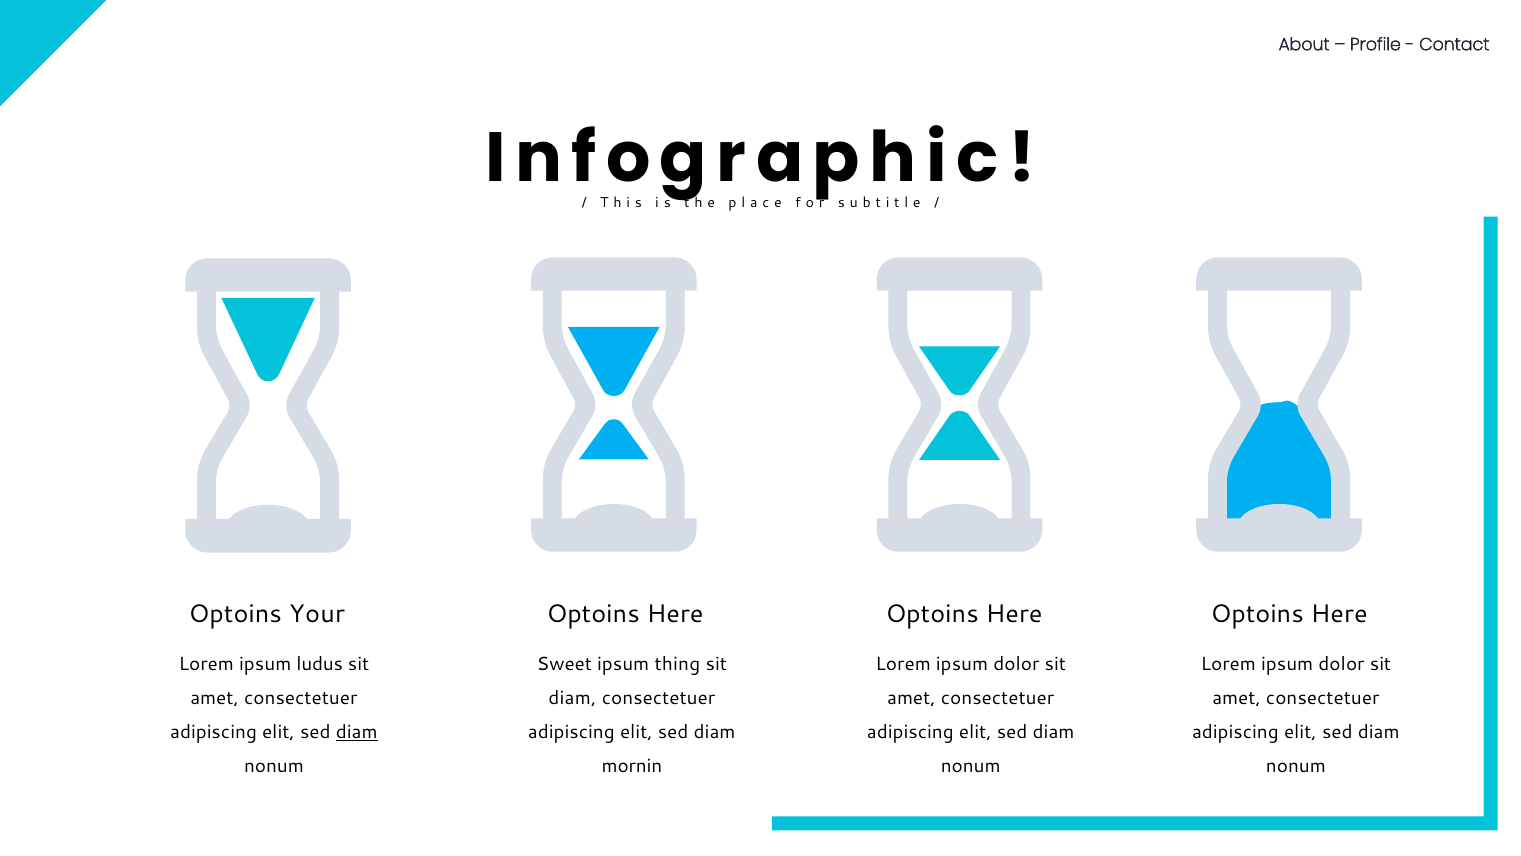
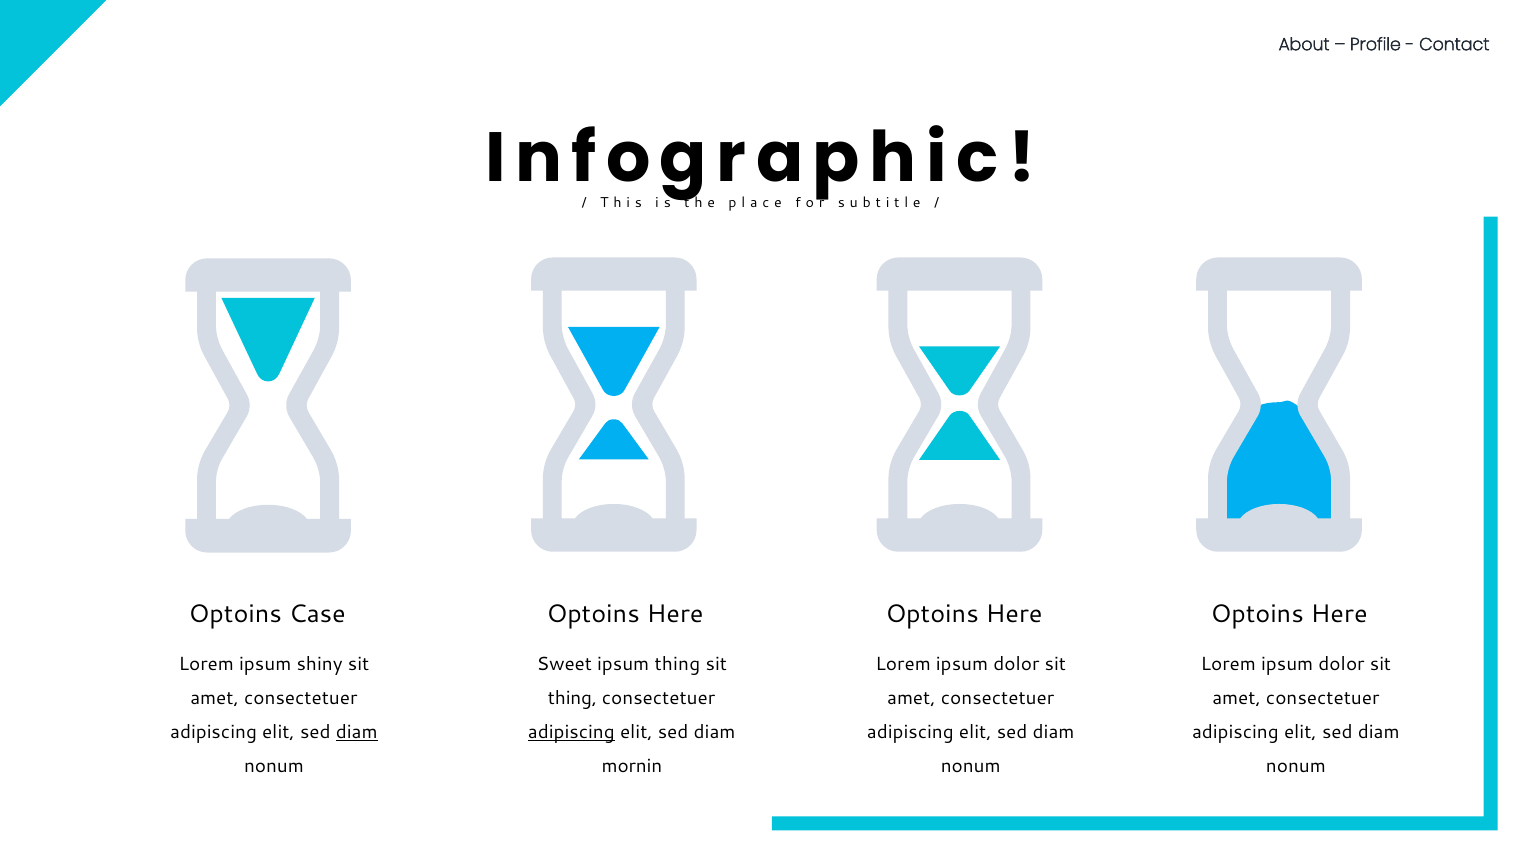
Your: Your -> Case
ludus: ludus -> shiny
diam at (572, 698): diam -> thing
adipiscing at (571, 732) underline: none -> present
